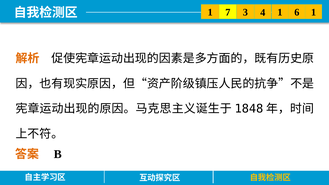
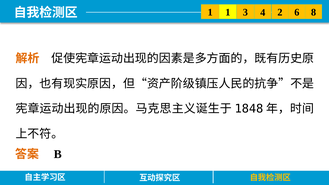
1 7: 7 -> 1
3 1: 1 -> 2
4 1: 1 -> 8
